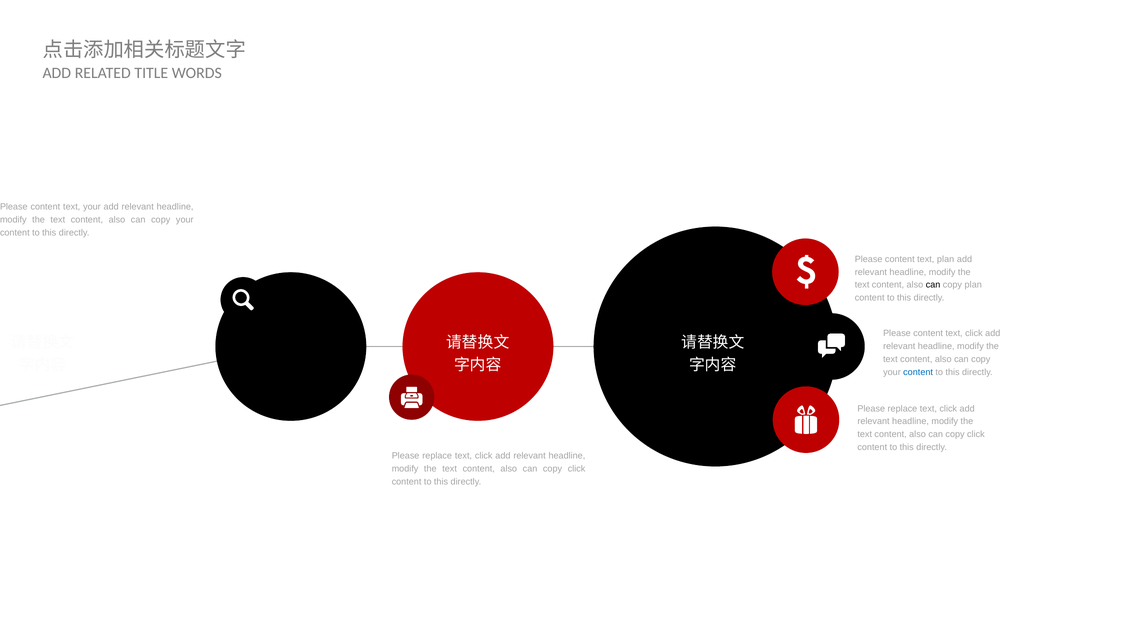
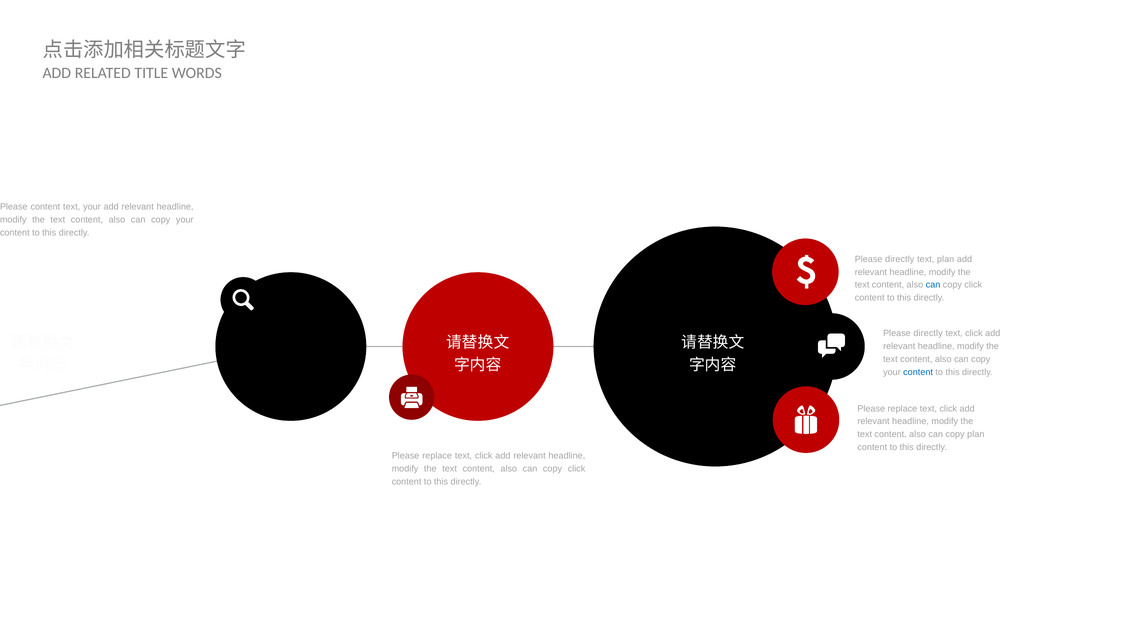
content at (900, 259): content -> directly
can at (933, 285) colour: black -> blue
plan at (973, 285): plan -> click
content at (928, 333): content -> directly
click at (976, 434): click -> plan
